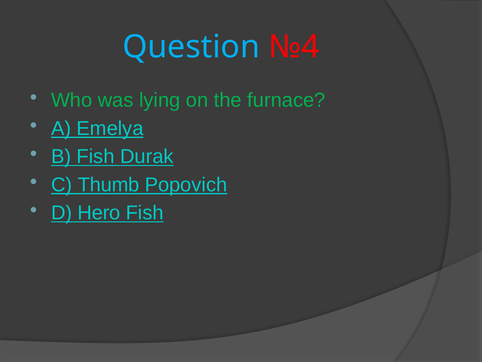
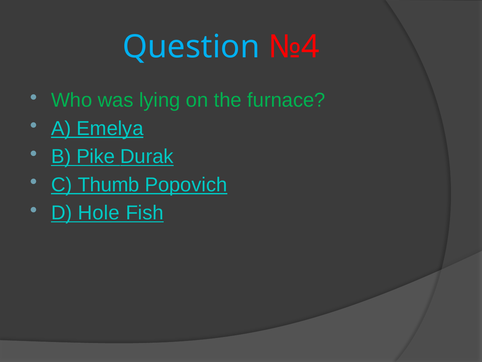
B Fish: Fish -> Pike
Hero: Hero -> Hole
